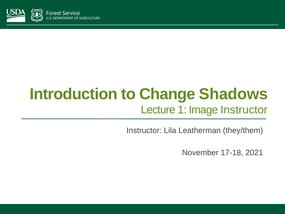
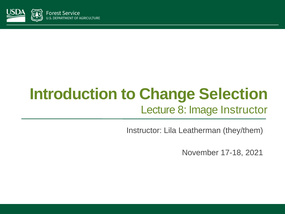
Shadows: Shadows -> Selection
1: 1 -> 8
